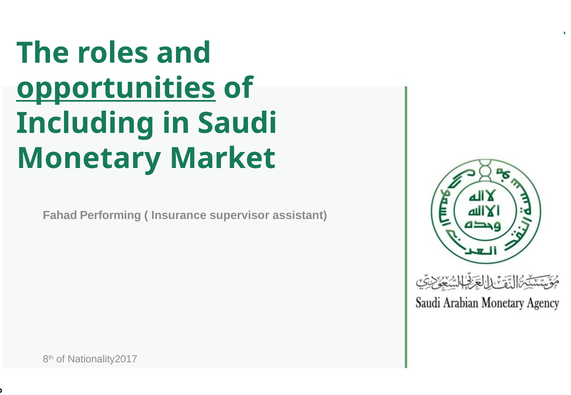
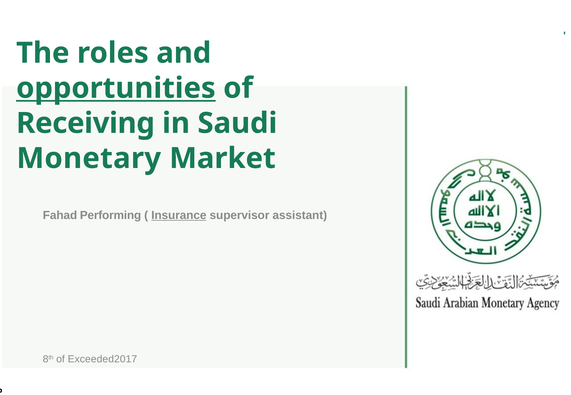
Including: Including -> Receiving
Insurance underline: none -> present
Nationality2017: Nationality2017 -> Exceeded2017
